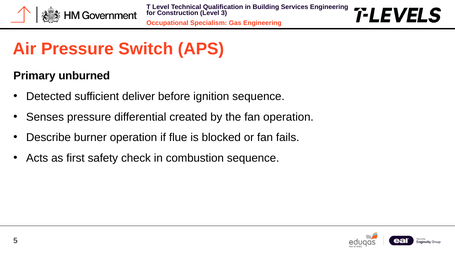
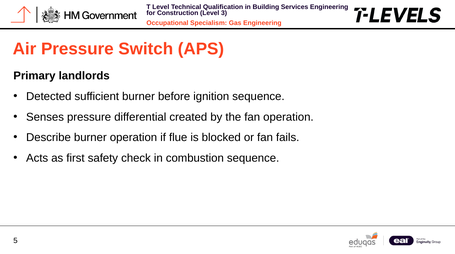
unburned: unburned -> landlords
sufficient deliver: deliver -> burner
